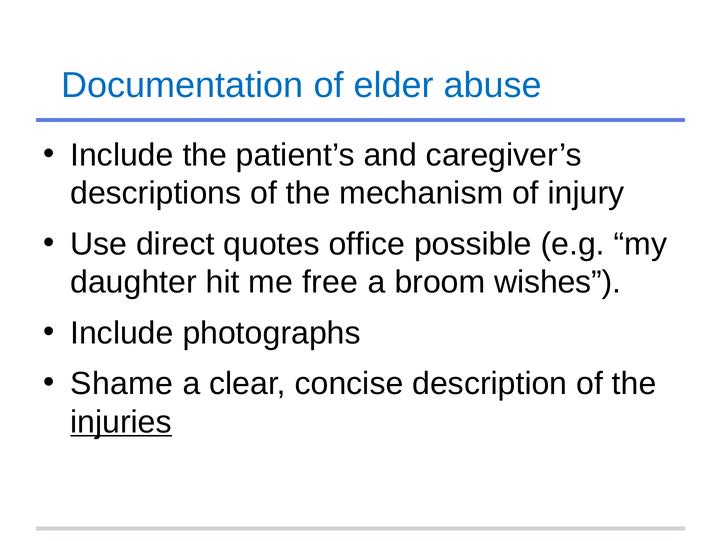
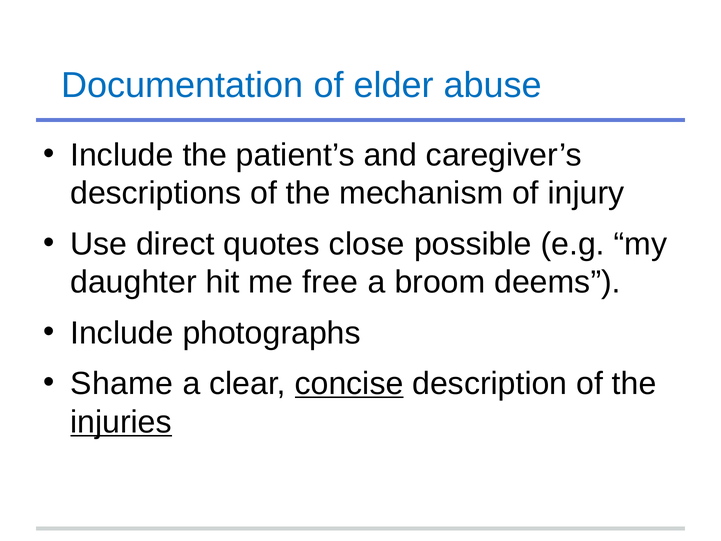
office: office -> close
wishes: wishes -> deems
concise underline: none -> present
